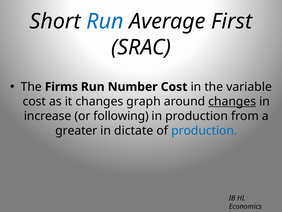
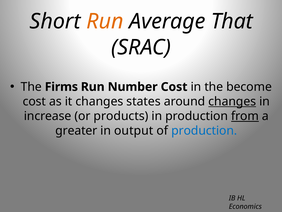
Run at (105, 21) colour: blue -> orange
First: First -> That
variable: variable -> become
graph: graph -> states
following: following -> products
from underline: none -> present
dictate: dictate -> output
